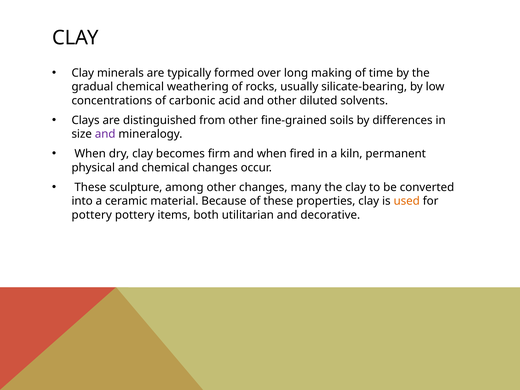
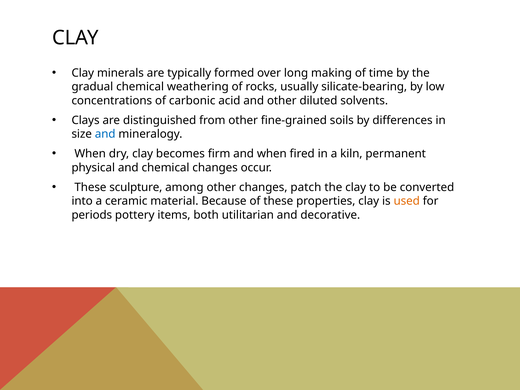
and at (105, 134) colour: purple -> blue
many: many -> patch
pottery at (92, 215): pottery -> periods
